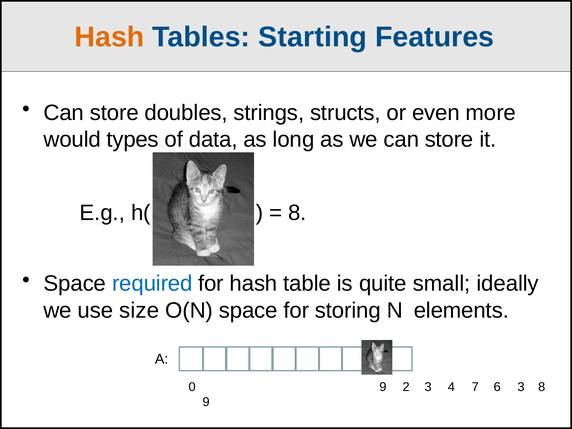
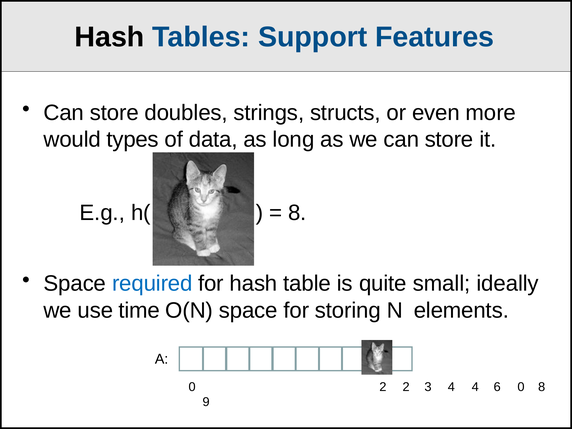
Hash at (109, 37) colour: orange -> black
Starting: Starting -> Support
size: size -> time
0 9: 9 -> 2
4 7: 7 -> 4
6 3: 3 -> 0
